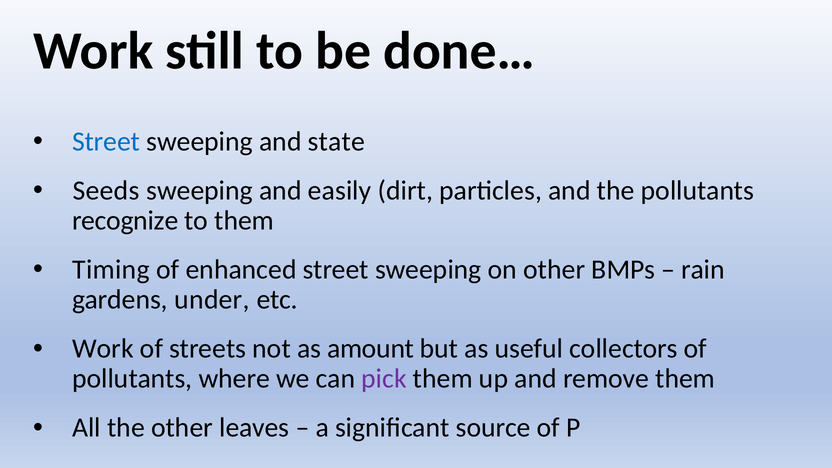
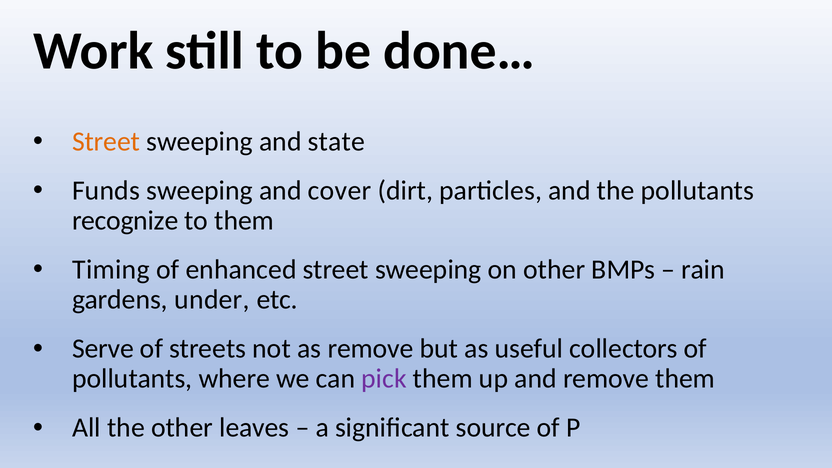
Street at (106, 142) colour: blue -> orange
Seeds: Seeds -> Funds
easily: easily -> cover
Work at (103, 349): Work -> Serve
as amount: amount -> remove
